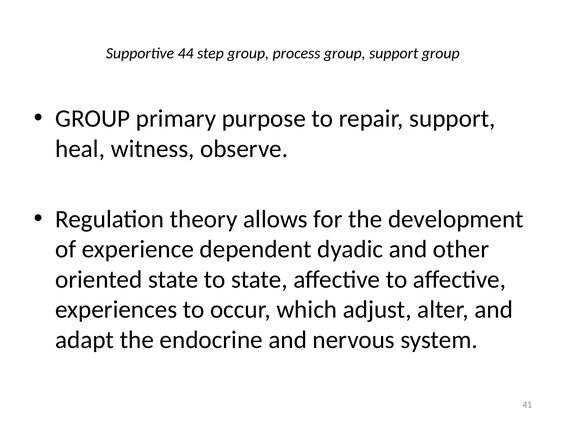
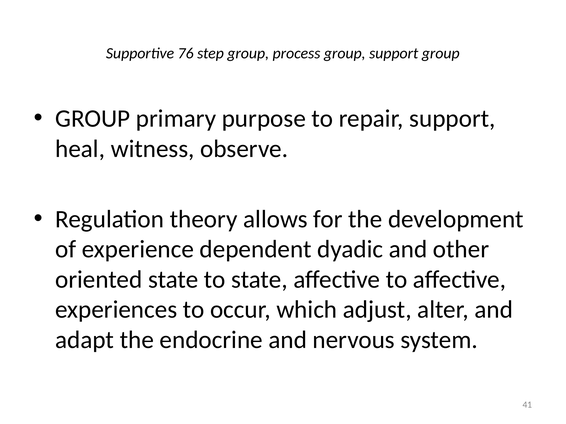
44: 44 -> 76
